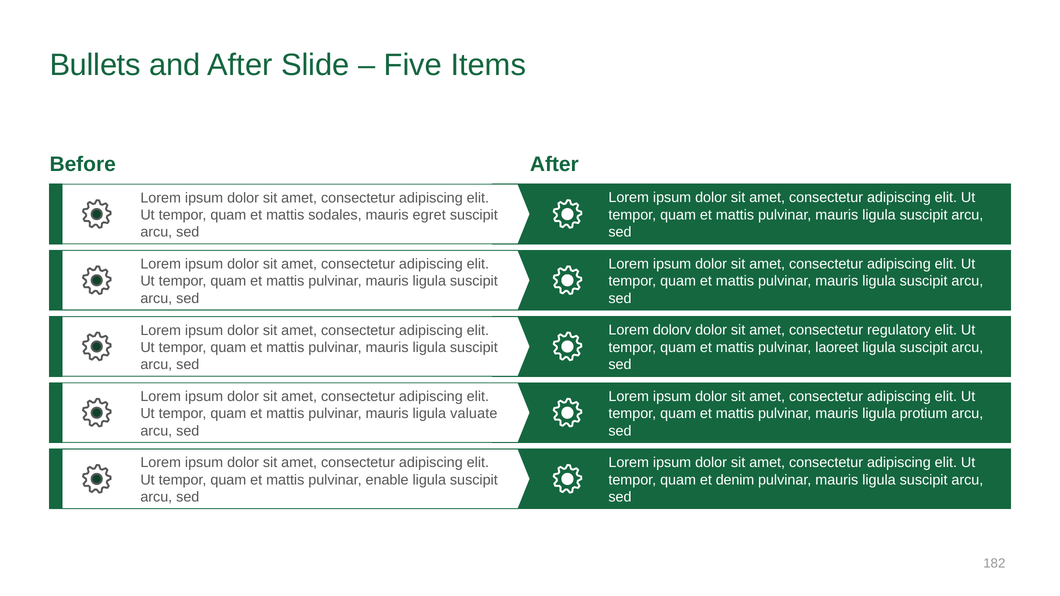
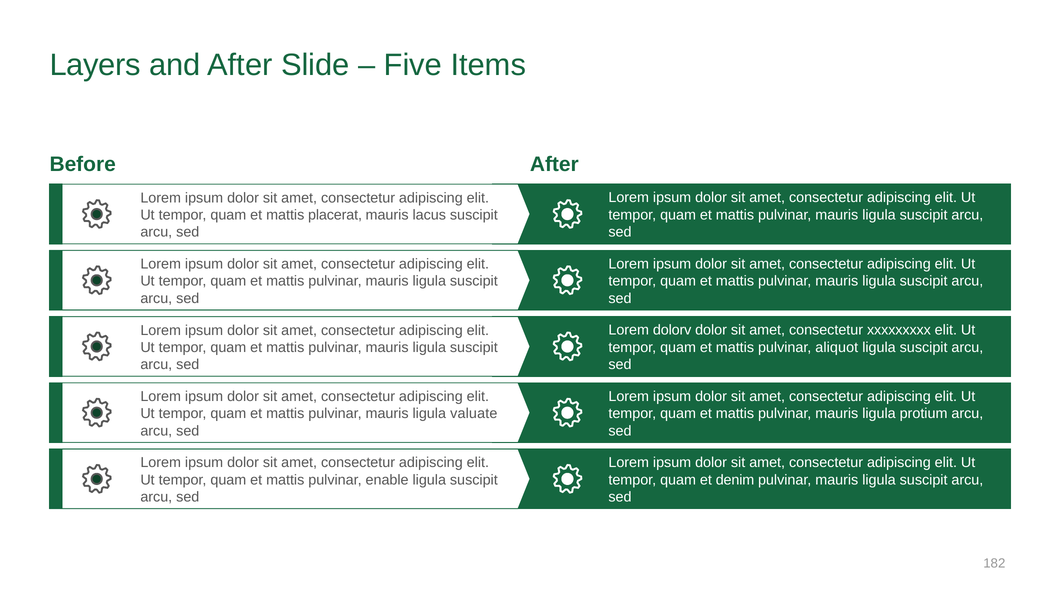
Bullets: Bullets -> Layers
sodales: sodales -> placerat
egret: egret -> lacus
regulatory: regulatory -> xxxxxxxxx
laoreet: laoreet -> aliquot
